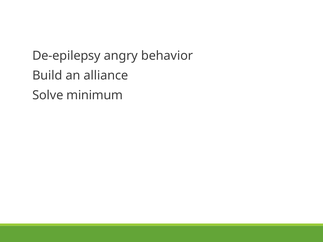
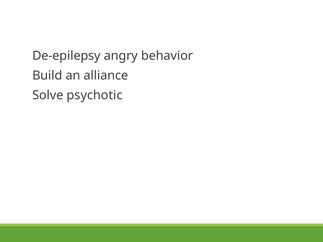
minimum: minimum -> psychotic
